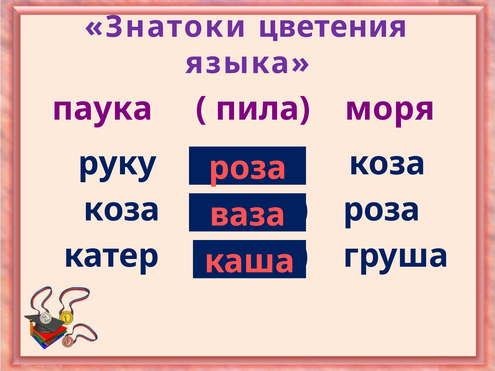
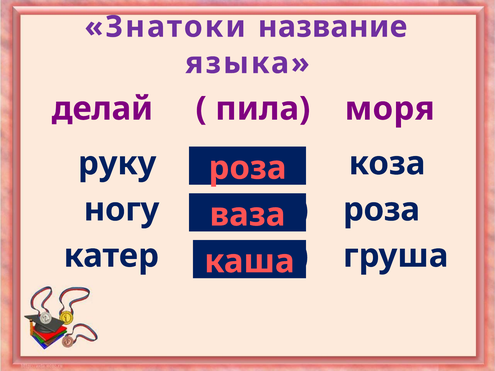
цветения: цветения -> название
паука: паука -> делай
коза at (122, 210): коза -> ногу
